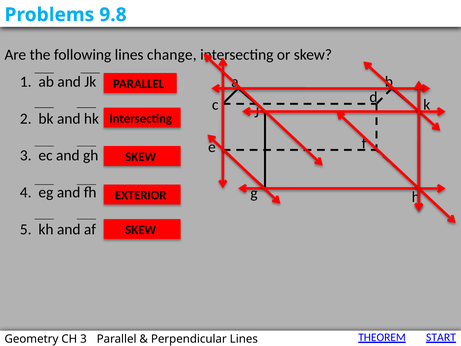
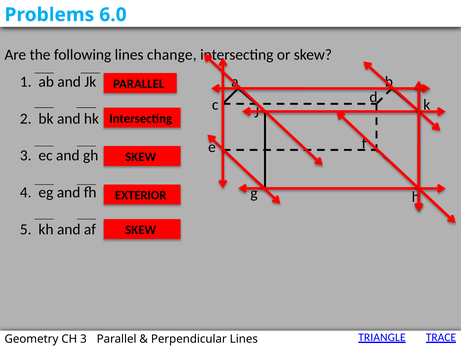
9.8: 9.8 -> 6.0
THEOREM: THEOREM -> TRIANGLE
START: START -> TRACE
